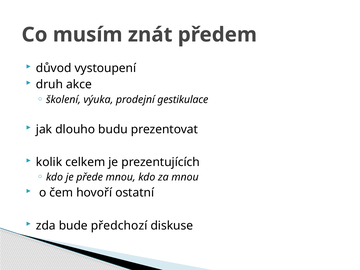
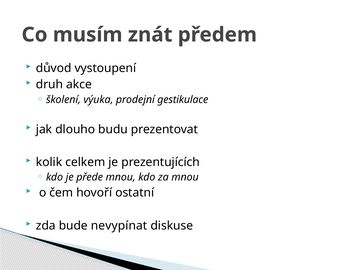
předchozí: předchozí -> nevypínat
